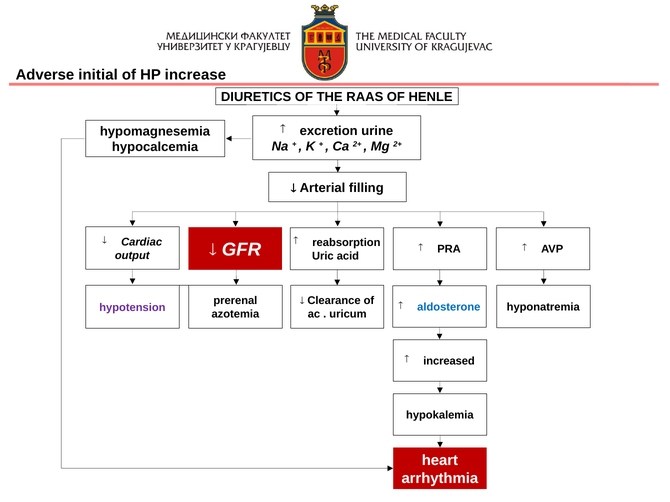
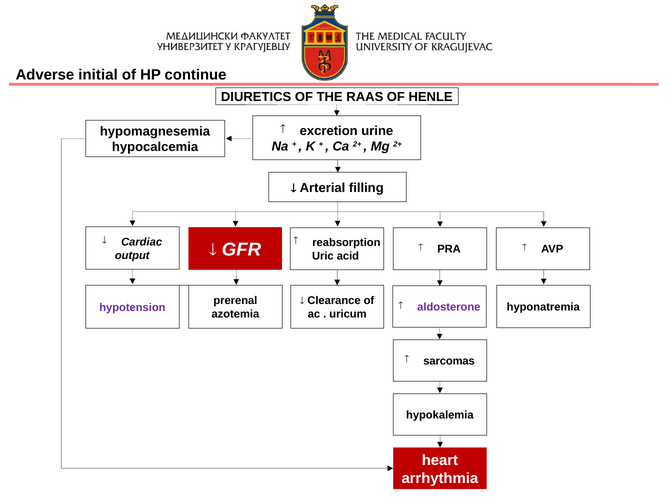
increase: increase -> continue
aldosterone colour: blue -> purple
increased: increased -> sarcomas
